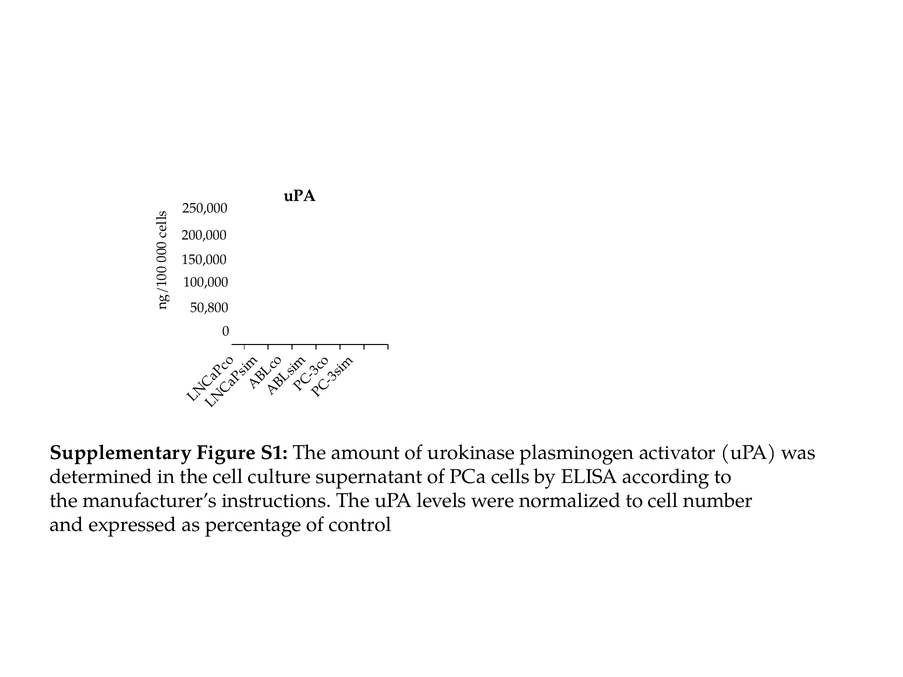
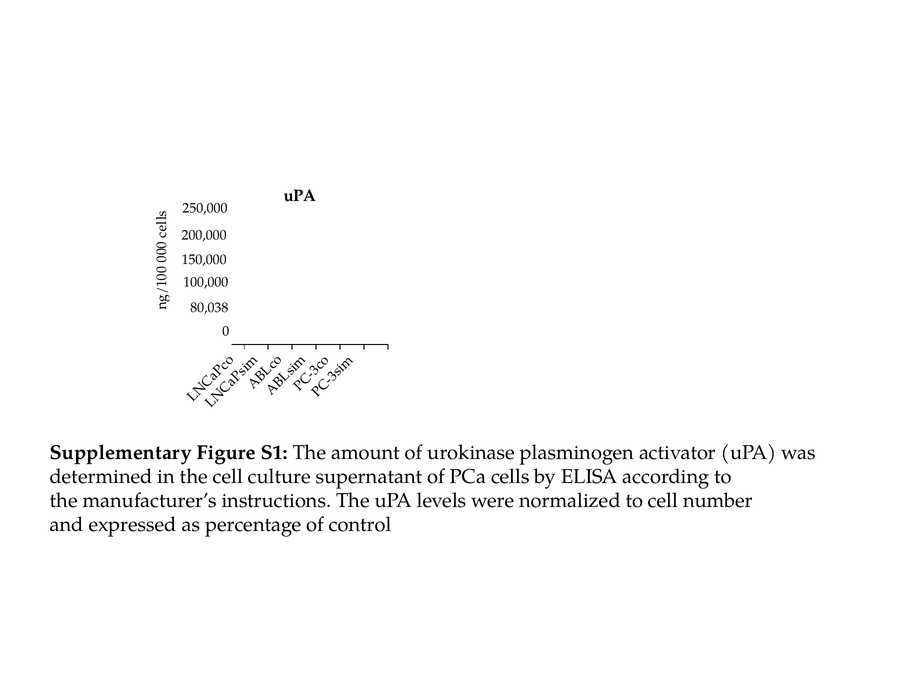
50,800: 50,800 -> 80,038
